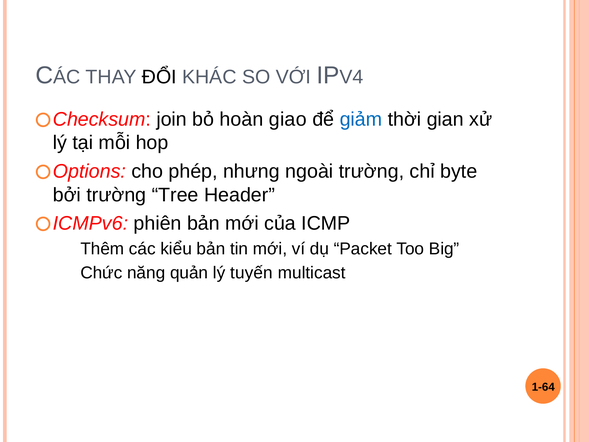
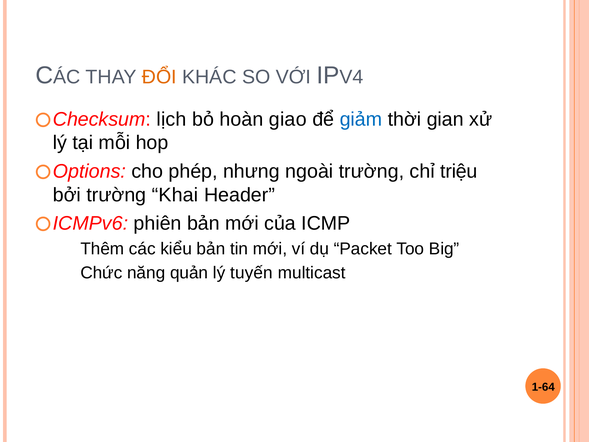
ĐỔI colour: black -> orange
join: join -> lịch
byte: byte -> triệu
Tree: Tree -> Khai
